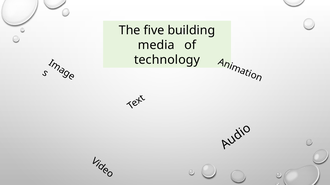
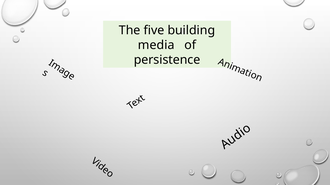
technology: technology -> persistence
